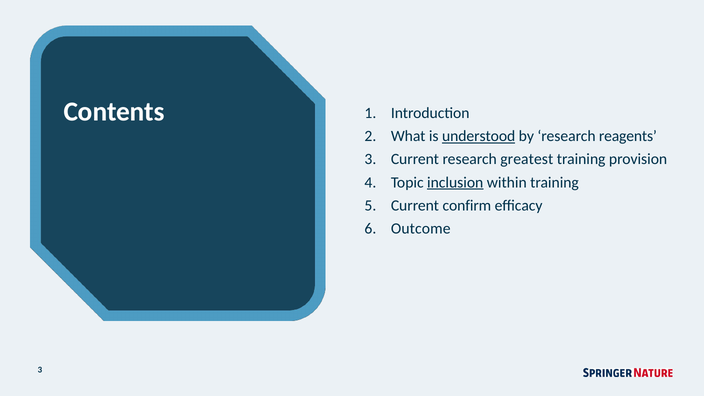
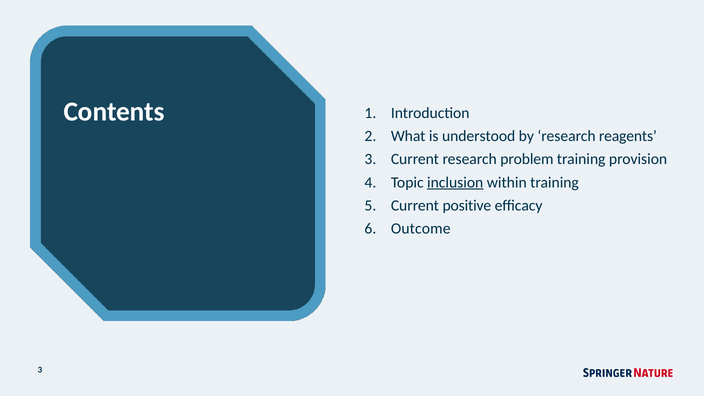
understood underline: present -> none
greatest: greatest -> problem
confirm: confirm -> positive
